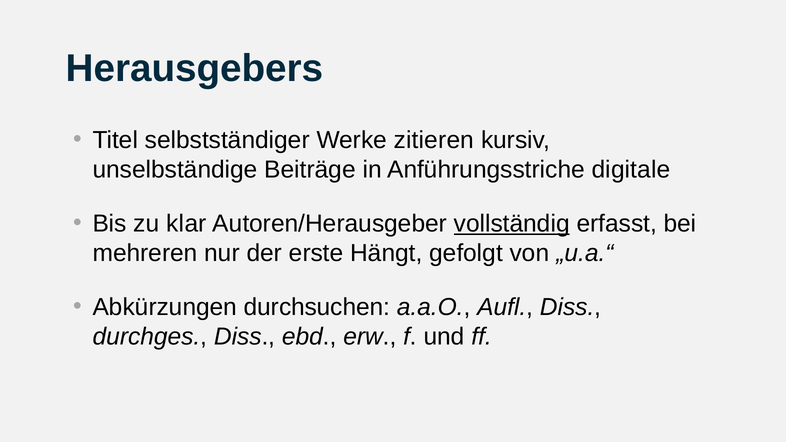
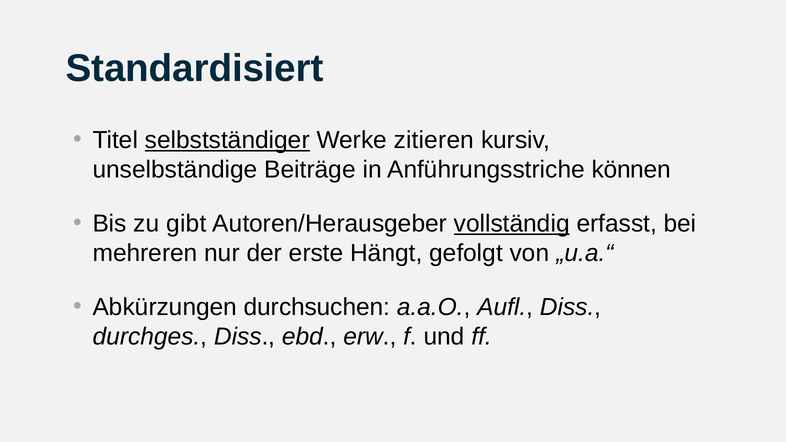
Herausgebers: Herausgebers -> Standardisiert
selbstständiger underline: none -> present
digitale: digitale -> können
klar: klar -> gibt
